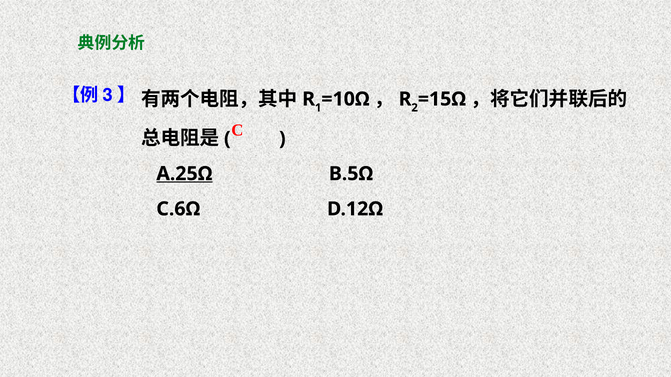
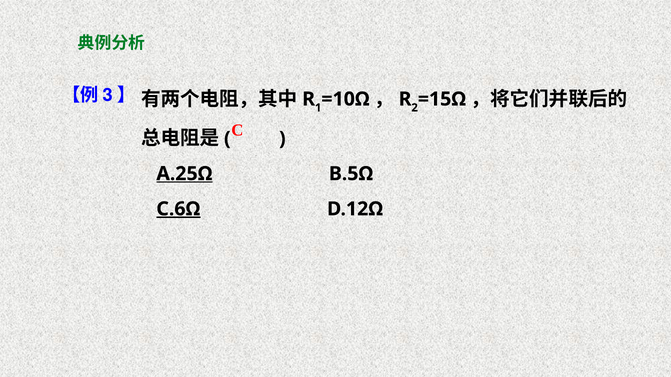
C.6Ω underline: none -> present
